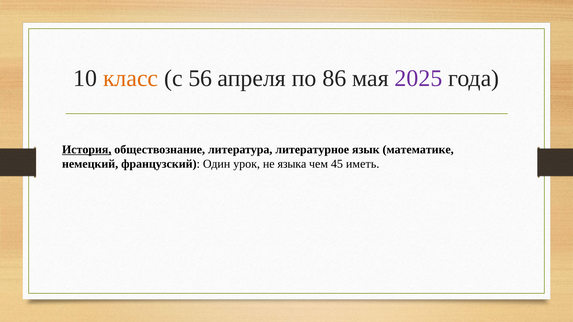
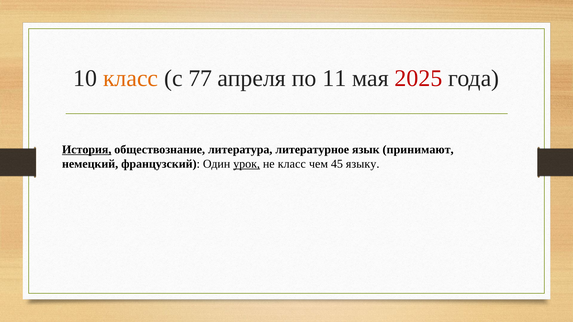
56: 56 -> 77
86: 86 -> 11
2025 colour: purple -> red
математике: математике -> принимают
урок underline: none -> present
не языка: языка -> класс
иметь: иметь -> языку
